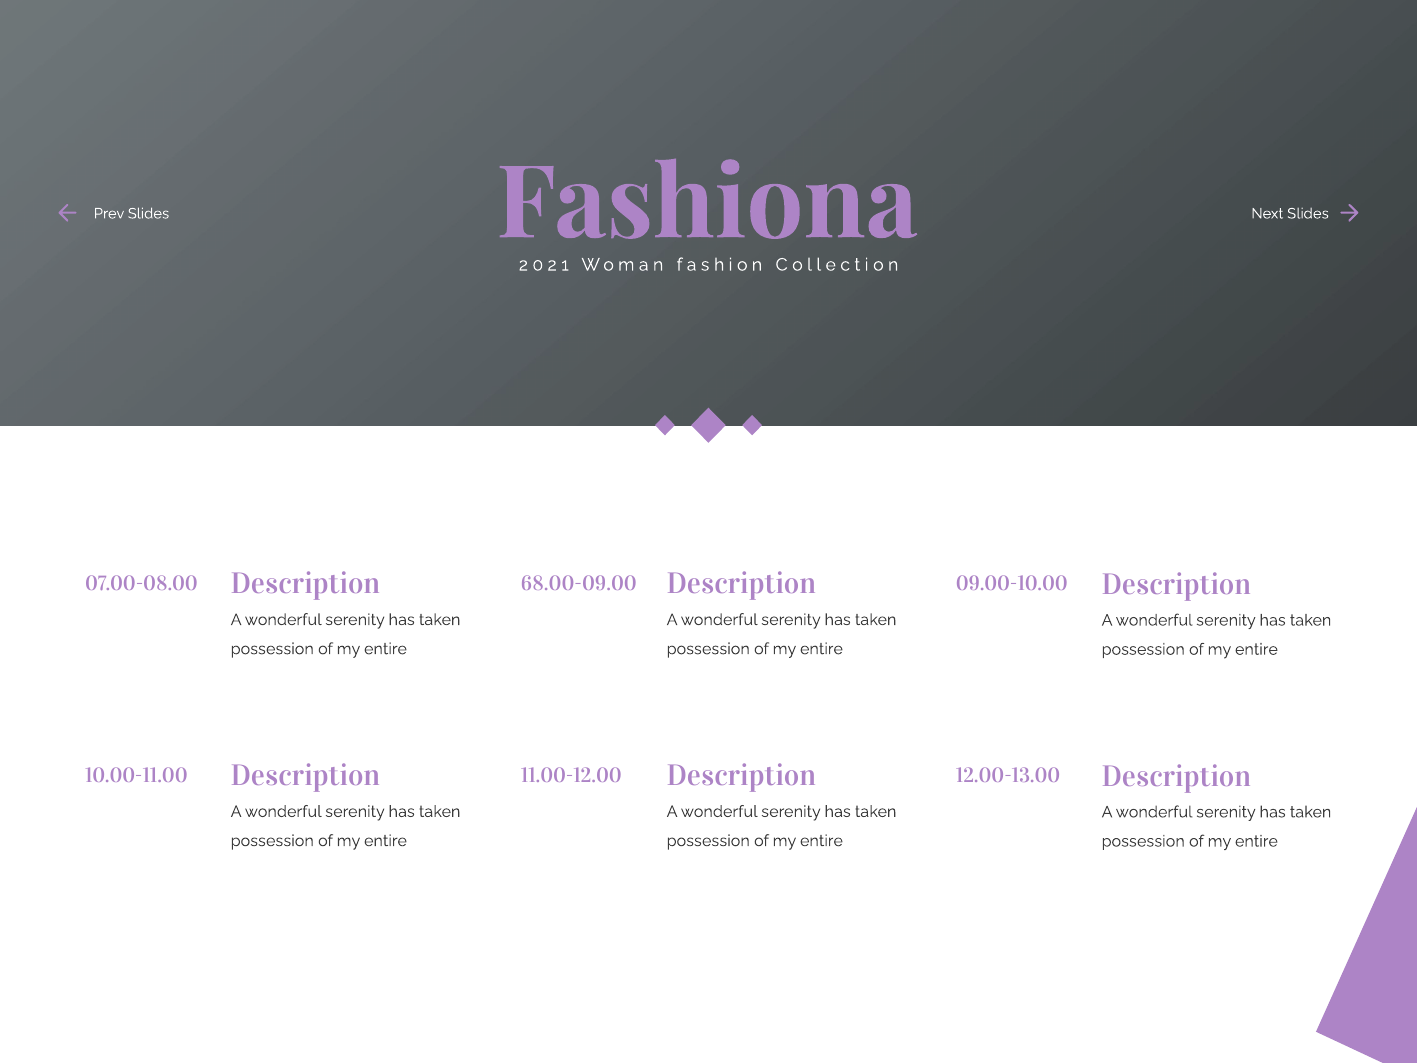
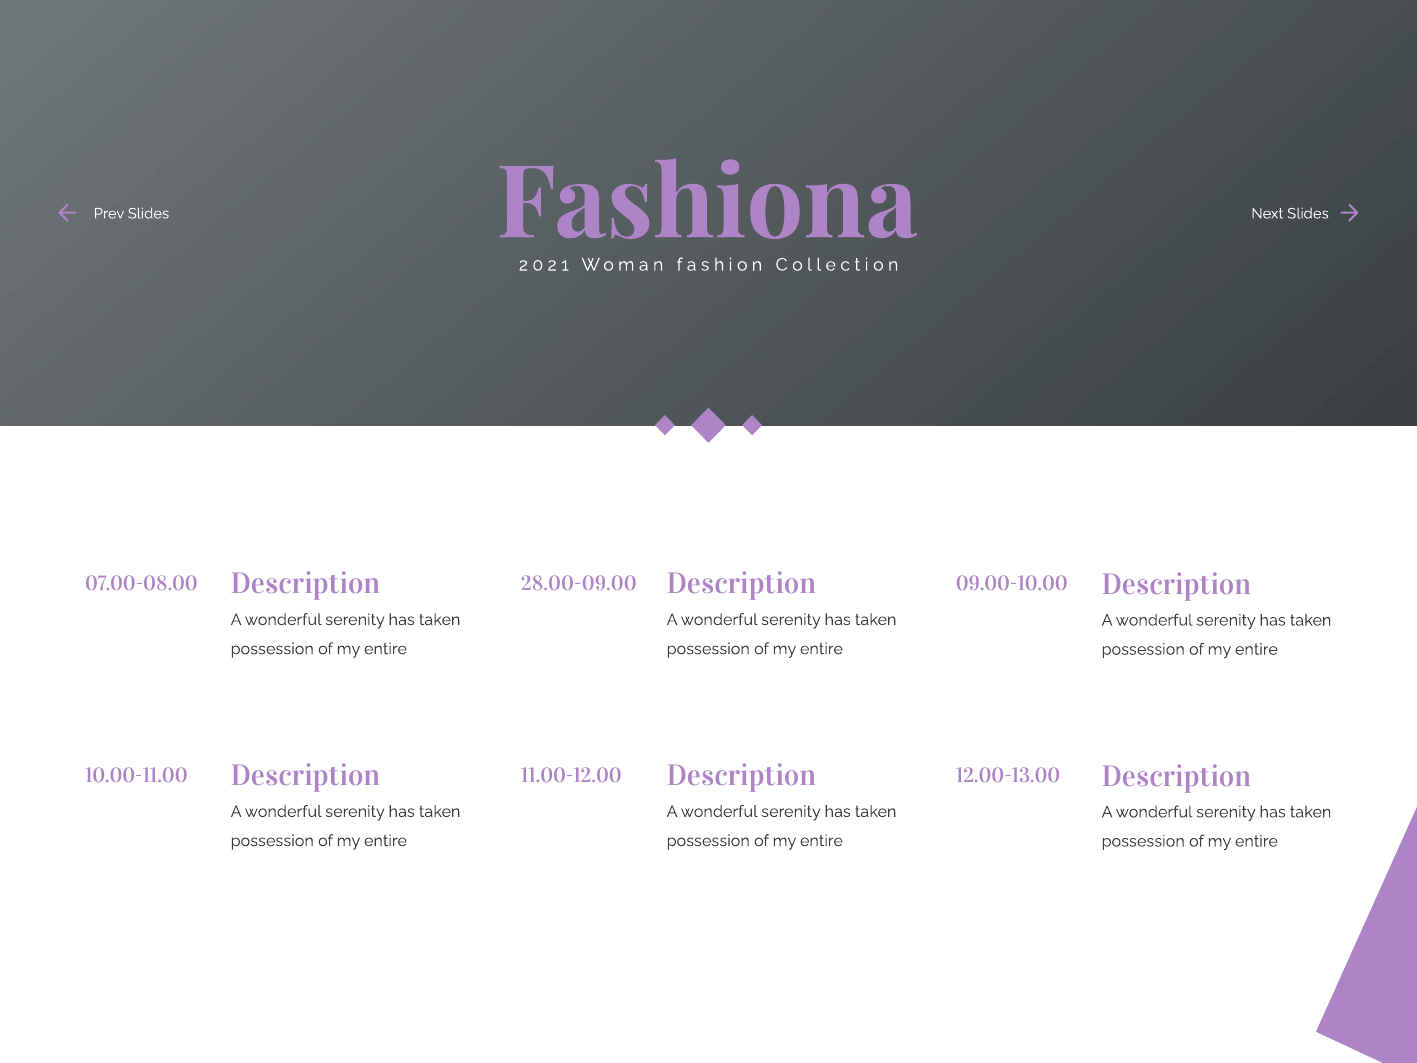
68.00-09.00: 68.00-09.00 -> 28.00-09.00
